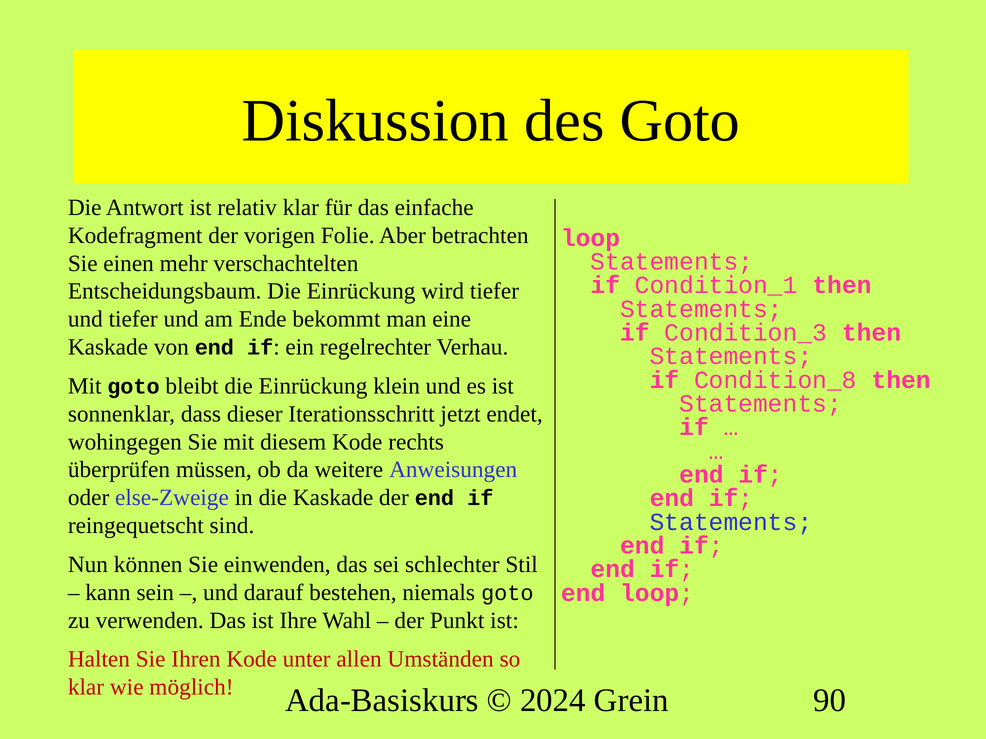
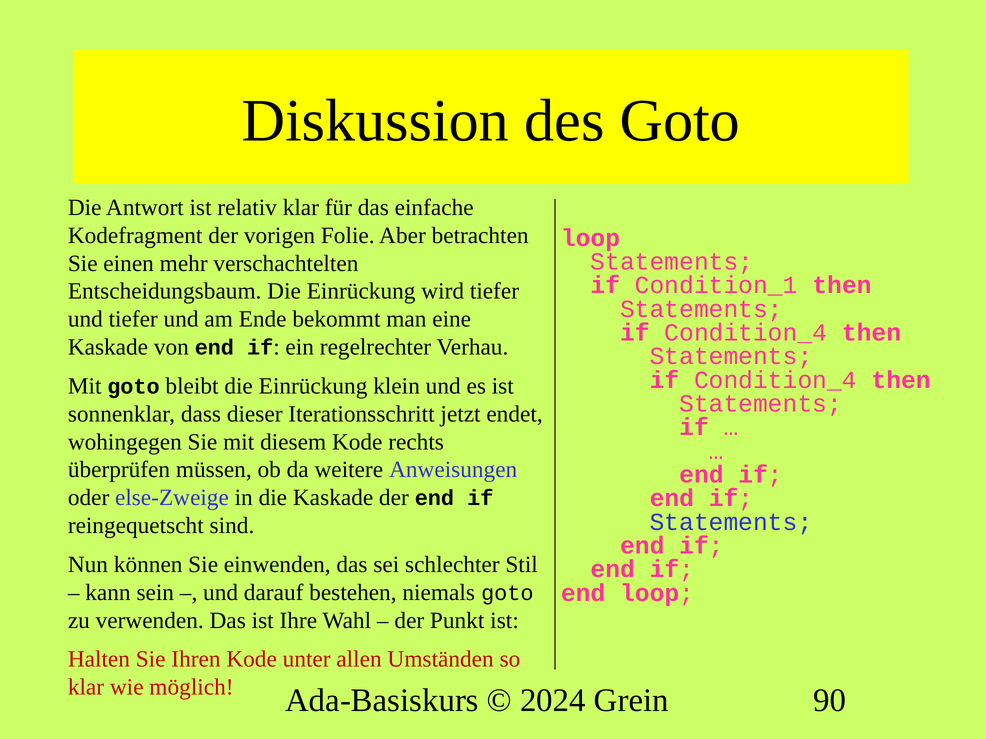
Condition_3 at (746, 333): Condition_3 -> Condition_4
Condition_8 at (775, 380): Condition_8 -> Condition_4
